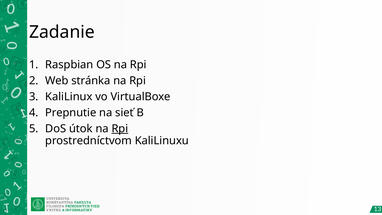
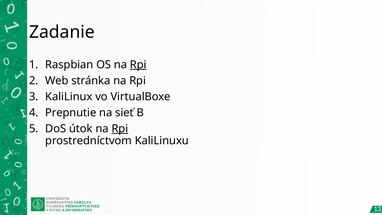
Rpi at (138, 65) underline: none -> present
